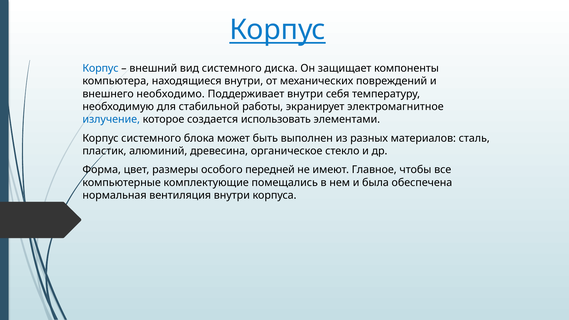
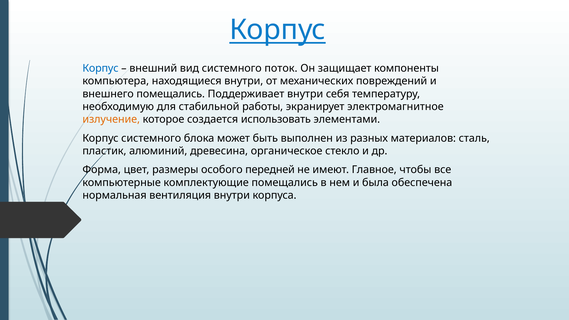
диска: диска -> поток
внешнего необходимо: необходимо -> помещались
излучение colour: blue -> orange
